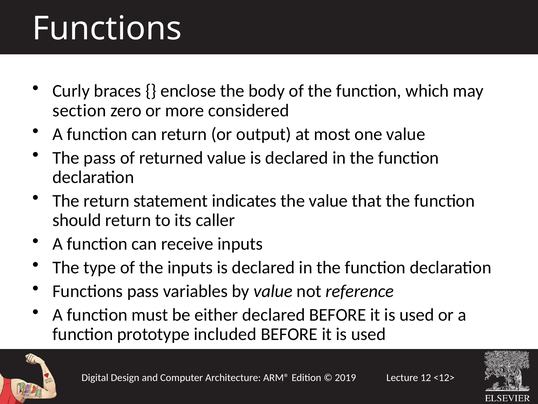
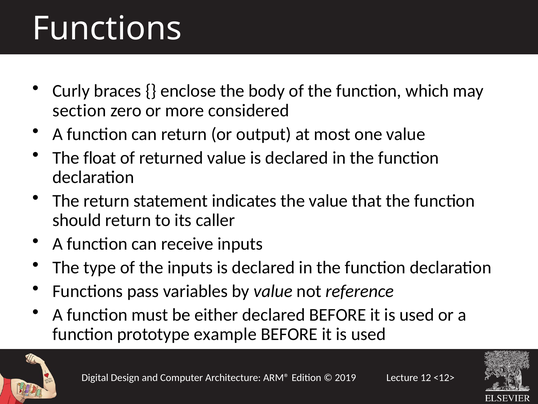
The pass: pass -> float
included: included -> example
